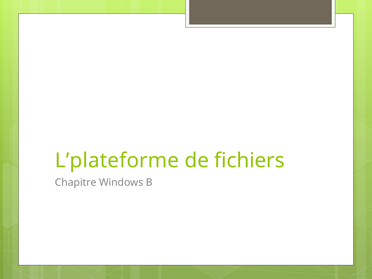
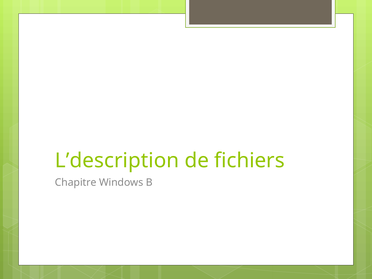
L’plateforme: L’plateforme -> L’description
